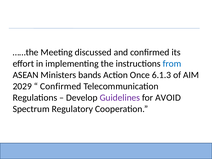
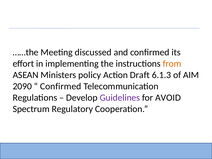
from colour: blue -> orange
bands: bands -> policy
Once: Once -> Draft
2029: 2029 -> 2090
